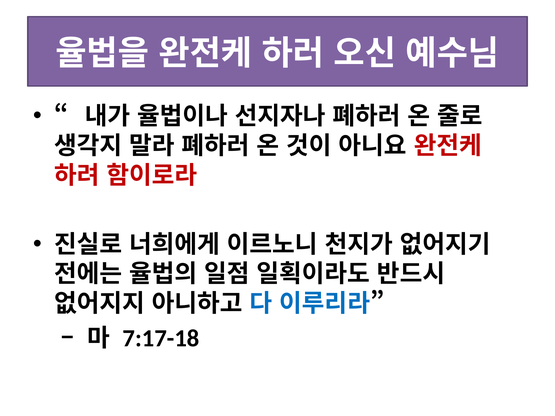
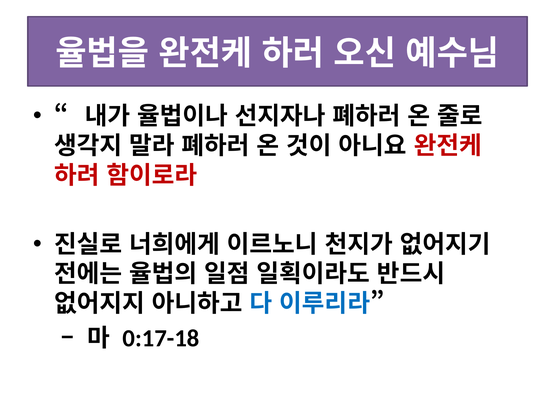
7:17-18: 7:17-18 -> 0:17-18
